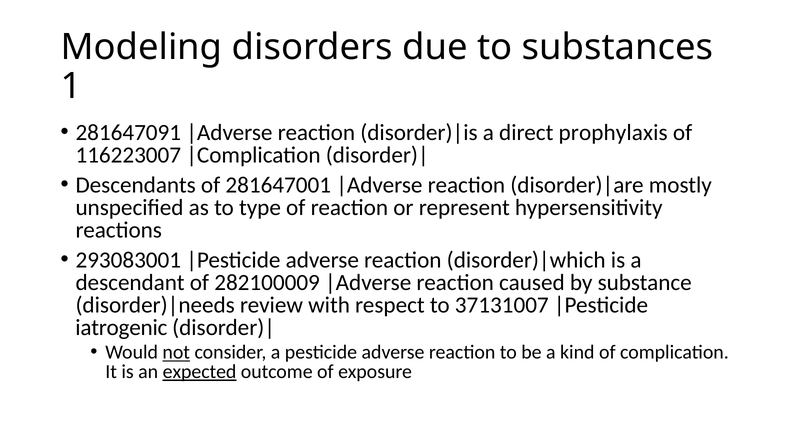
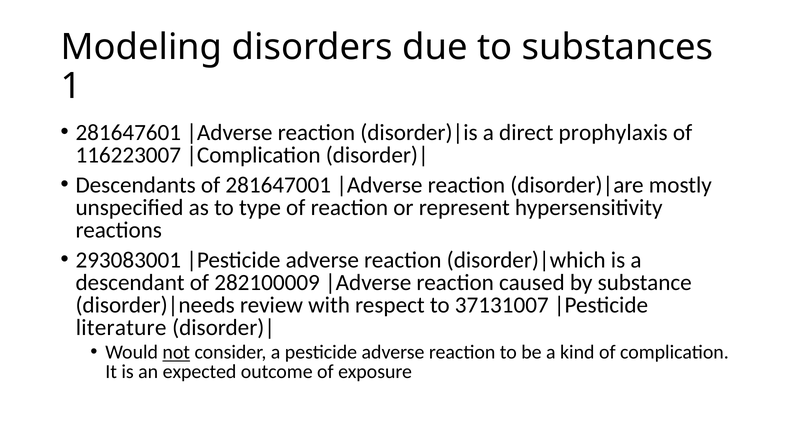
281647091: 281647091 -> 281647601
iatrogenic: iatrogenic -> literature
expected underline: present -> none
